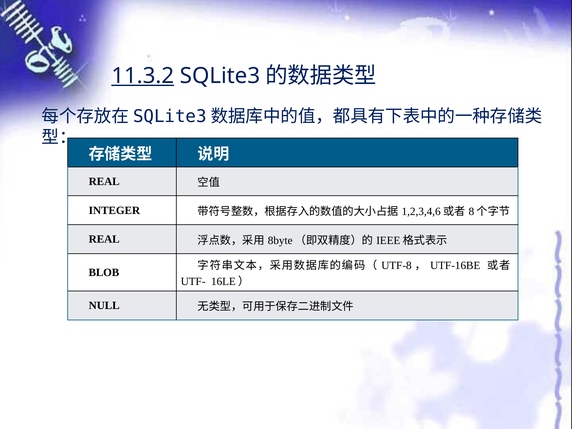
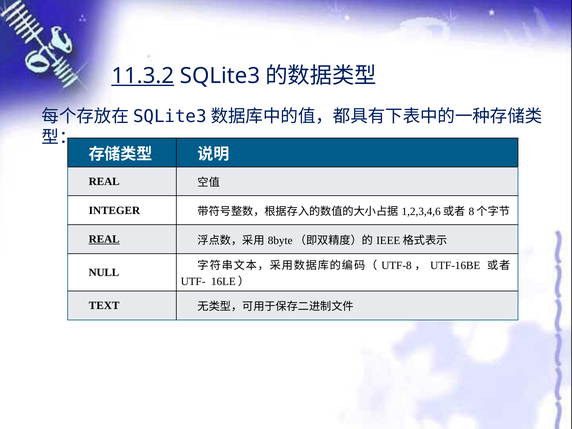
REAL at (104, 239) underline: none -> present
BLOB: BLOB -> NULL
NULL: NULL -> TEXT
